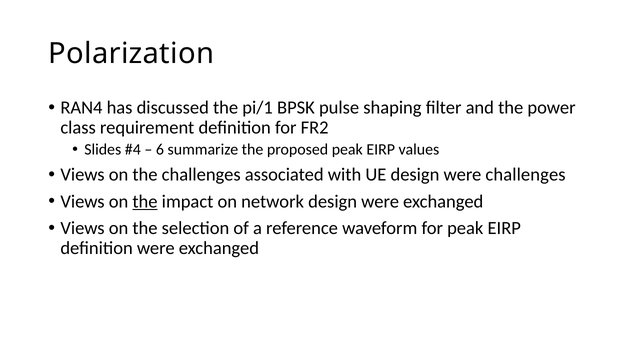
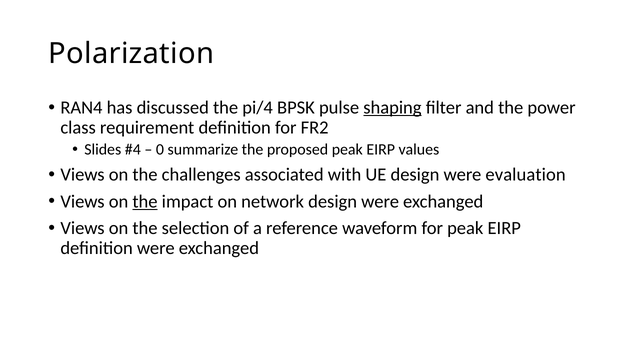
pi/1: pi/1 -> pi/4
shaping underline: none -> present
6: 6 -> 0
were challenges: challenges -> evaluation
